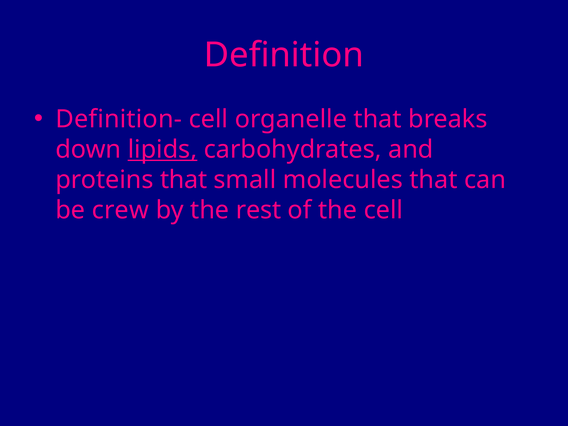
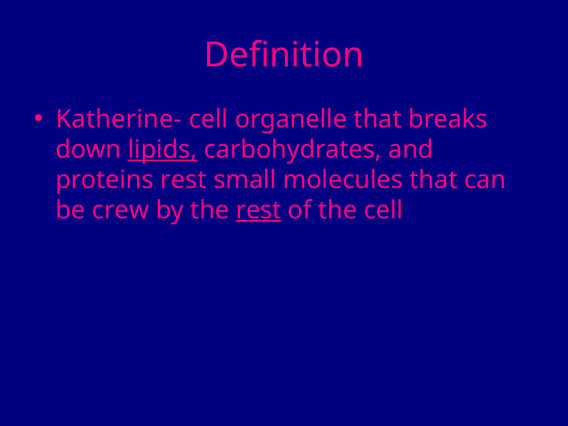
Definition-: Definition- -> Katherine-
proteins that: that -> rest
rest at (258, 210) underline: none -> present
